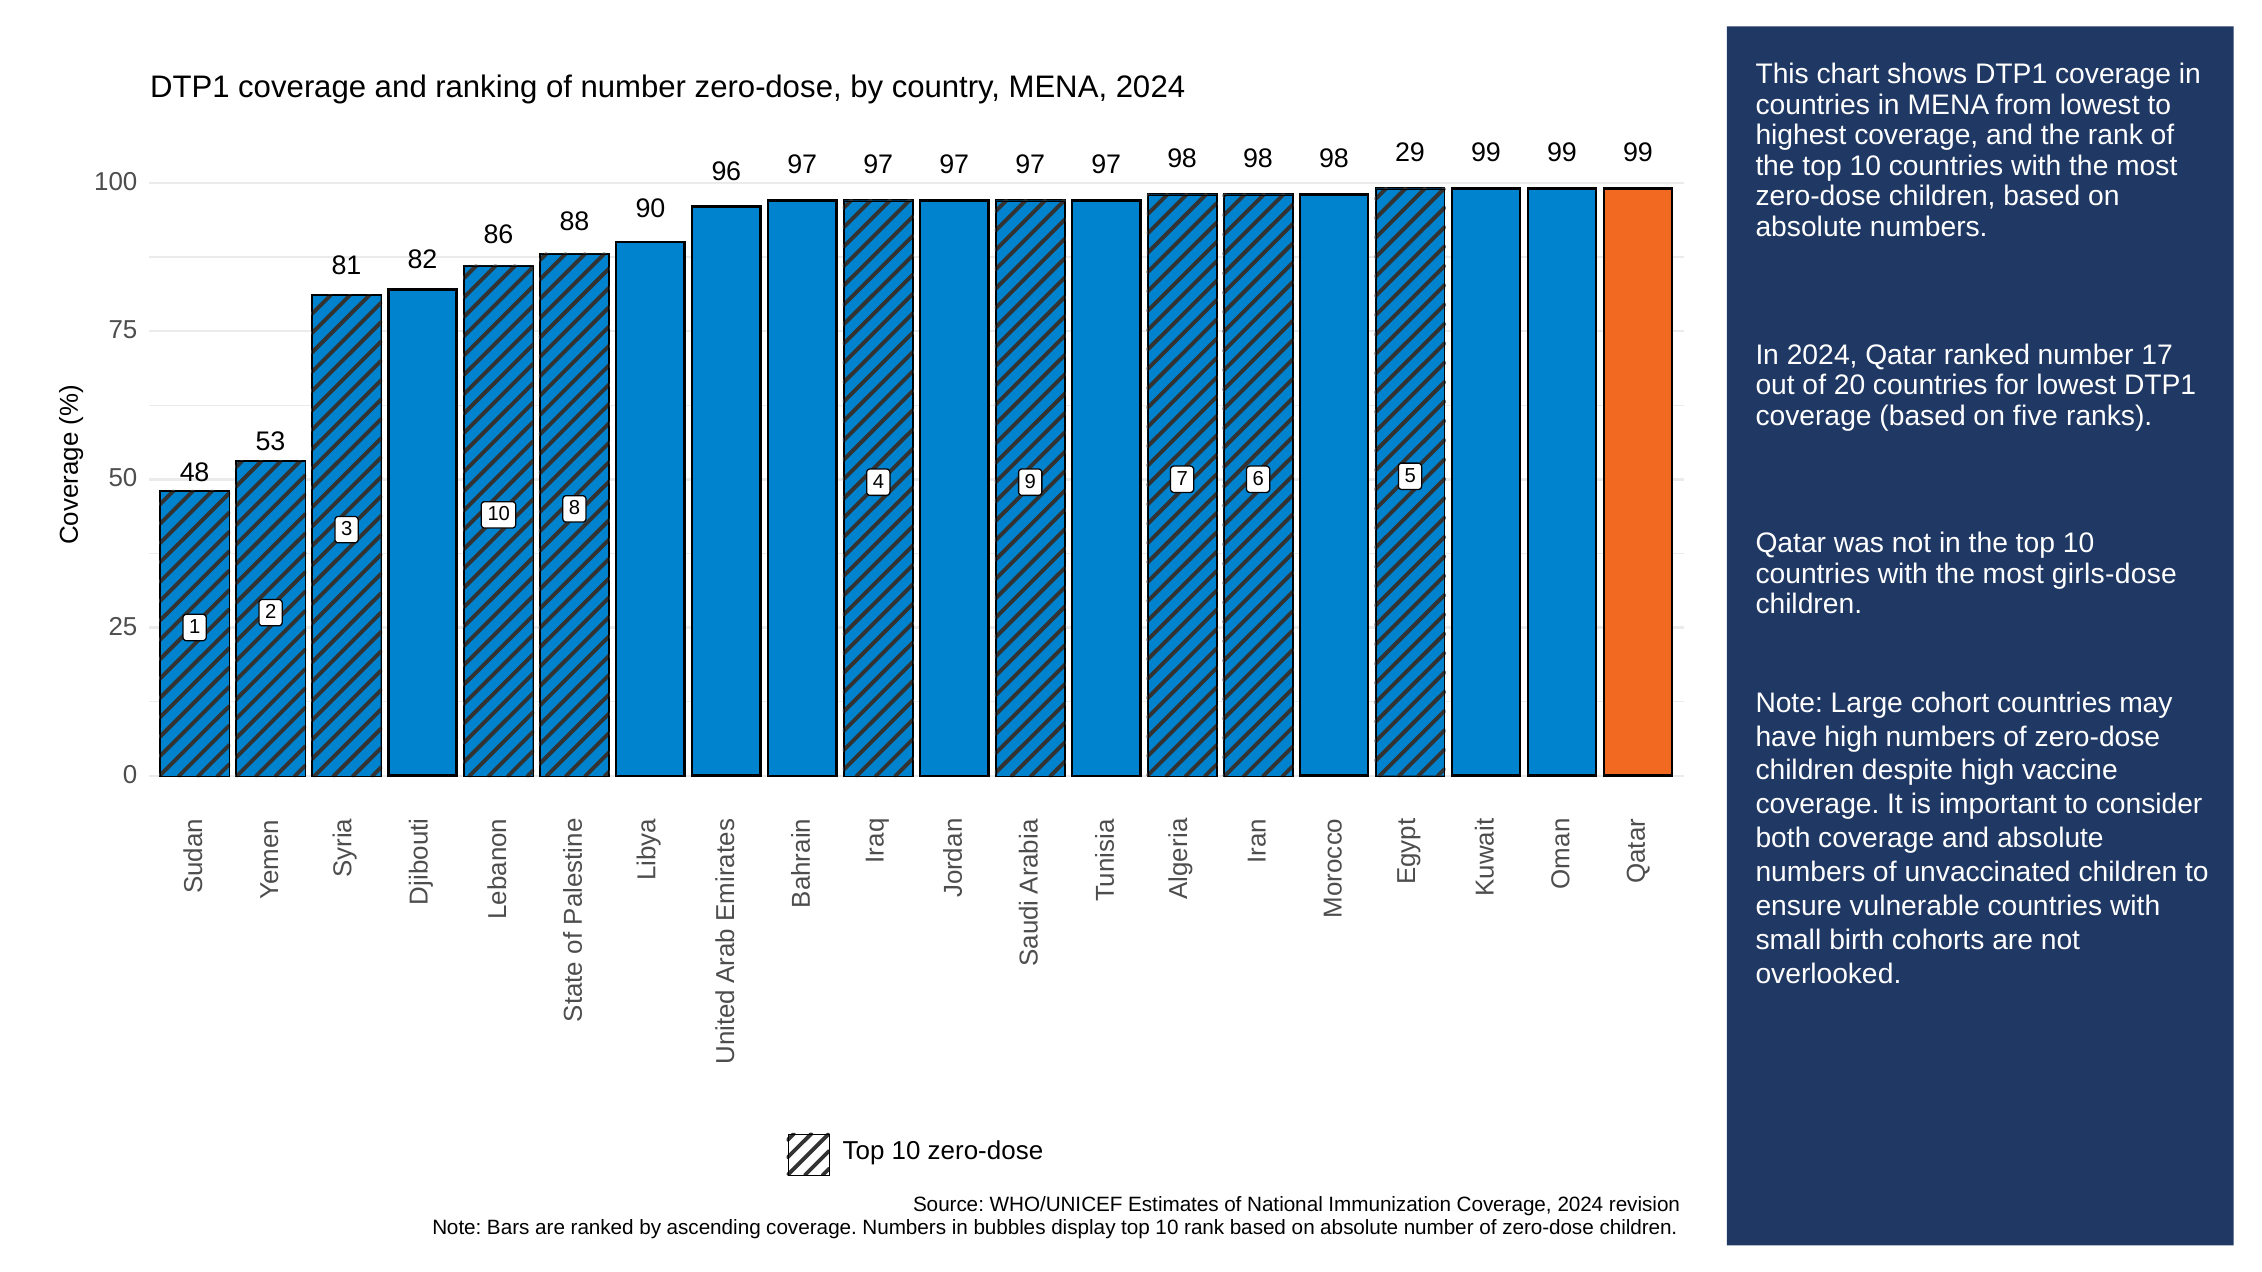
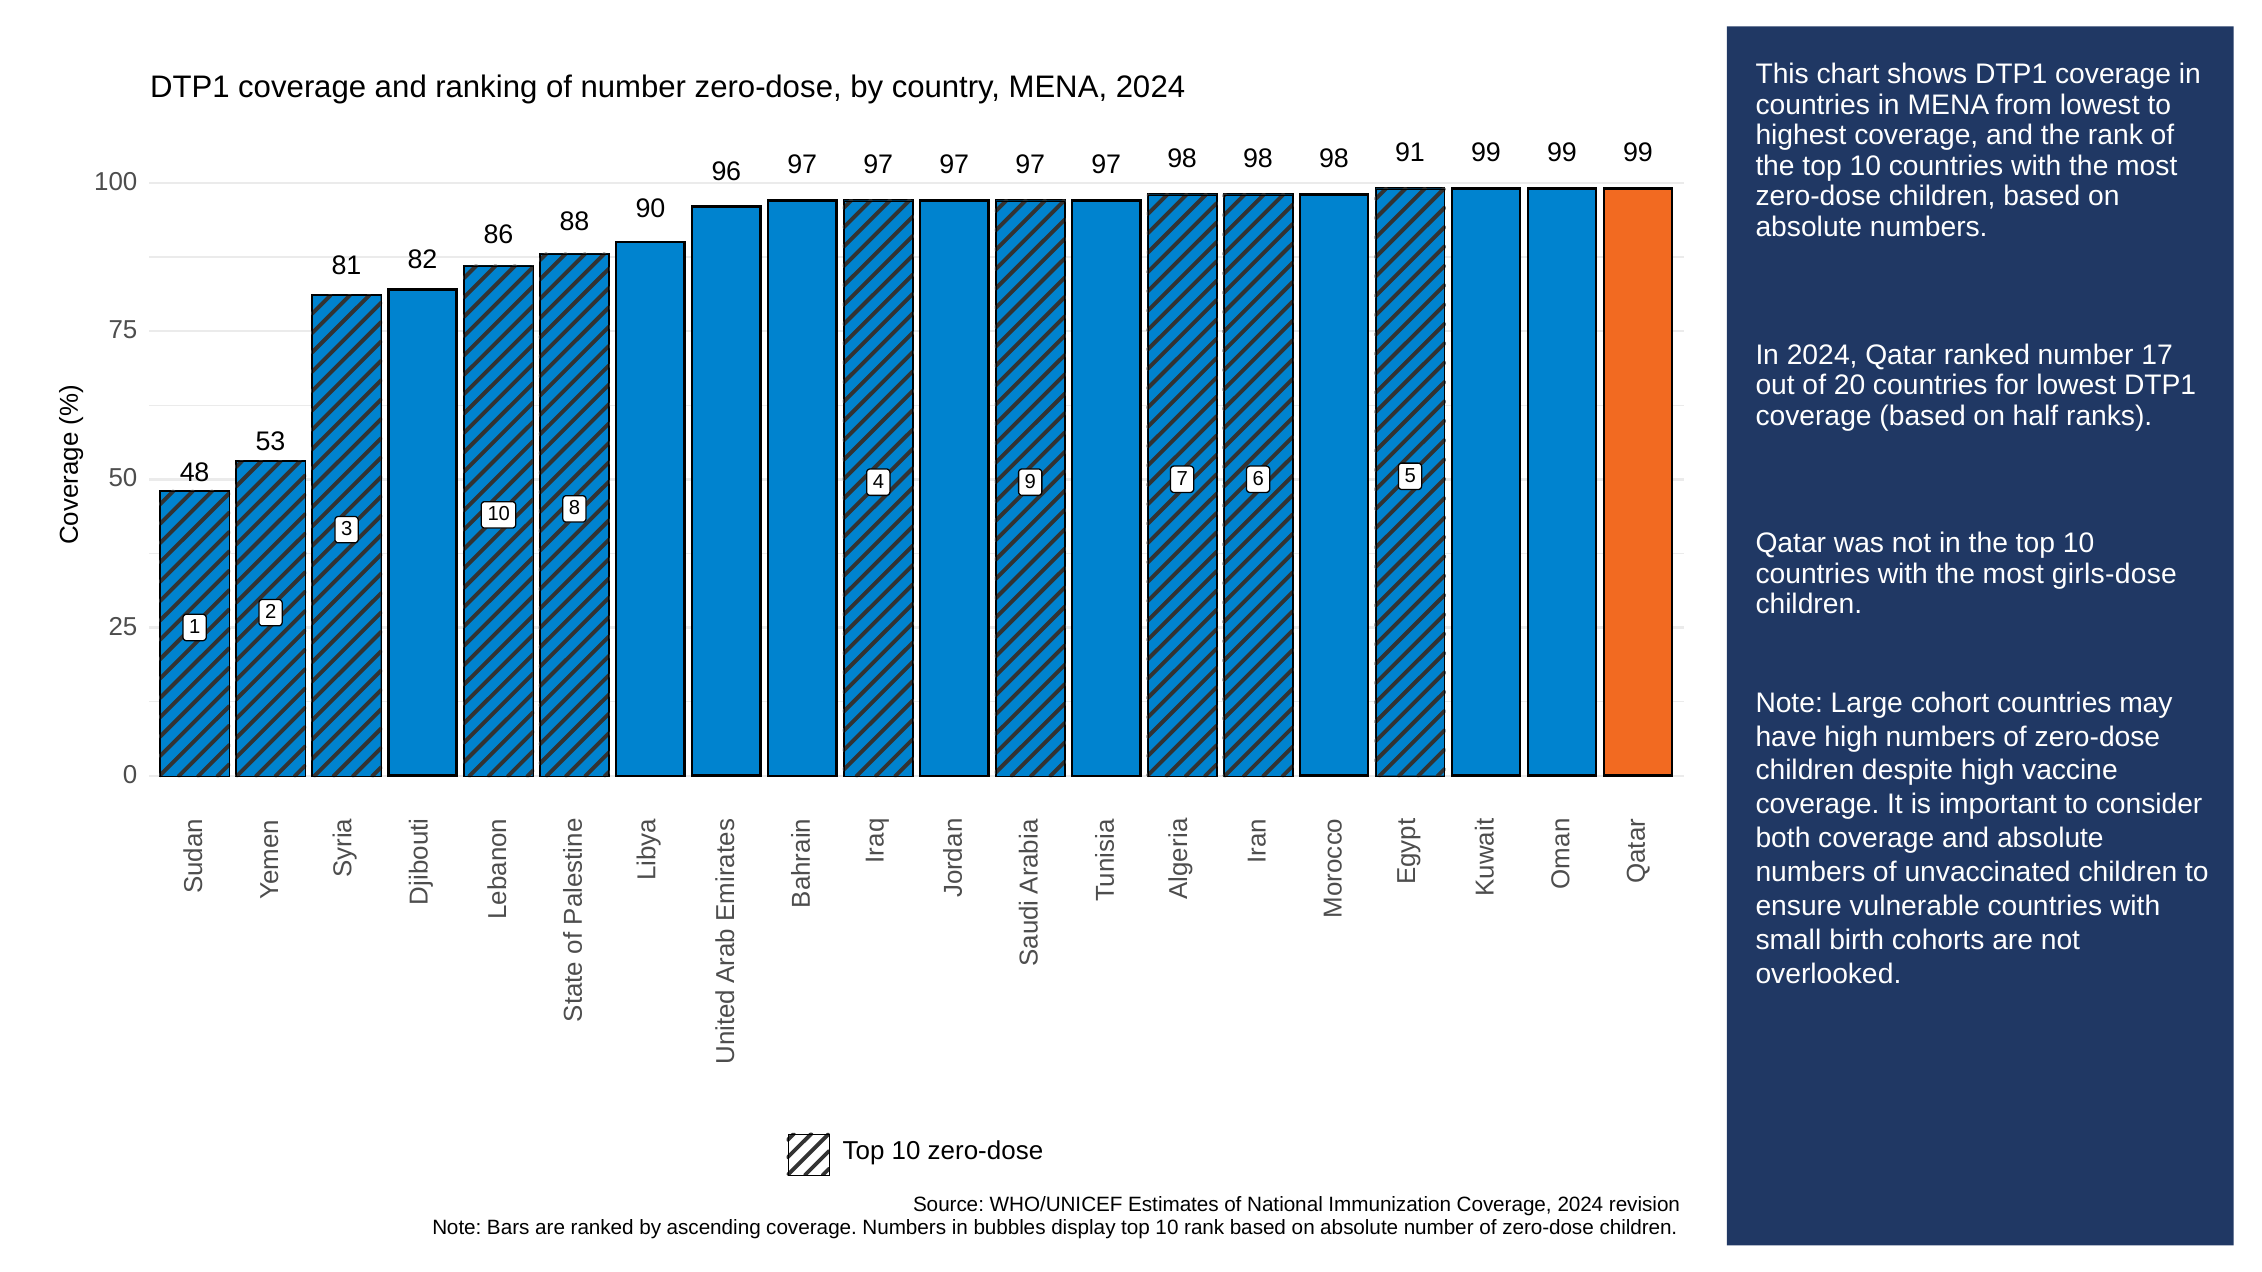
29: 29 -> 91
five: five -> half
